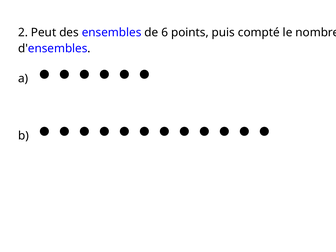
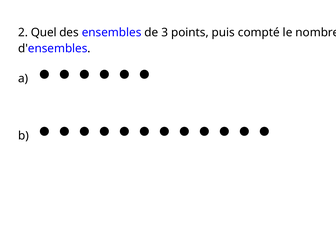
Peut: Peut -> Quel
6: 6 -> 3
